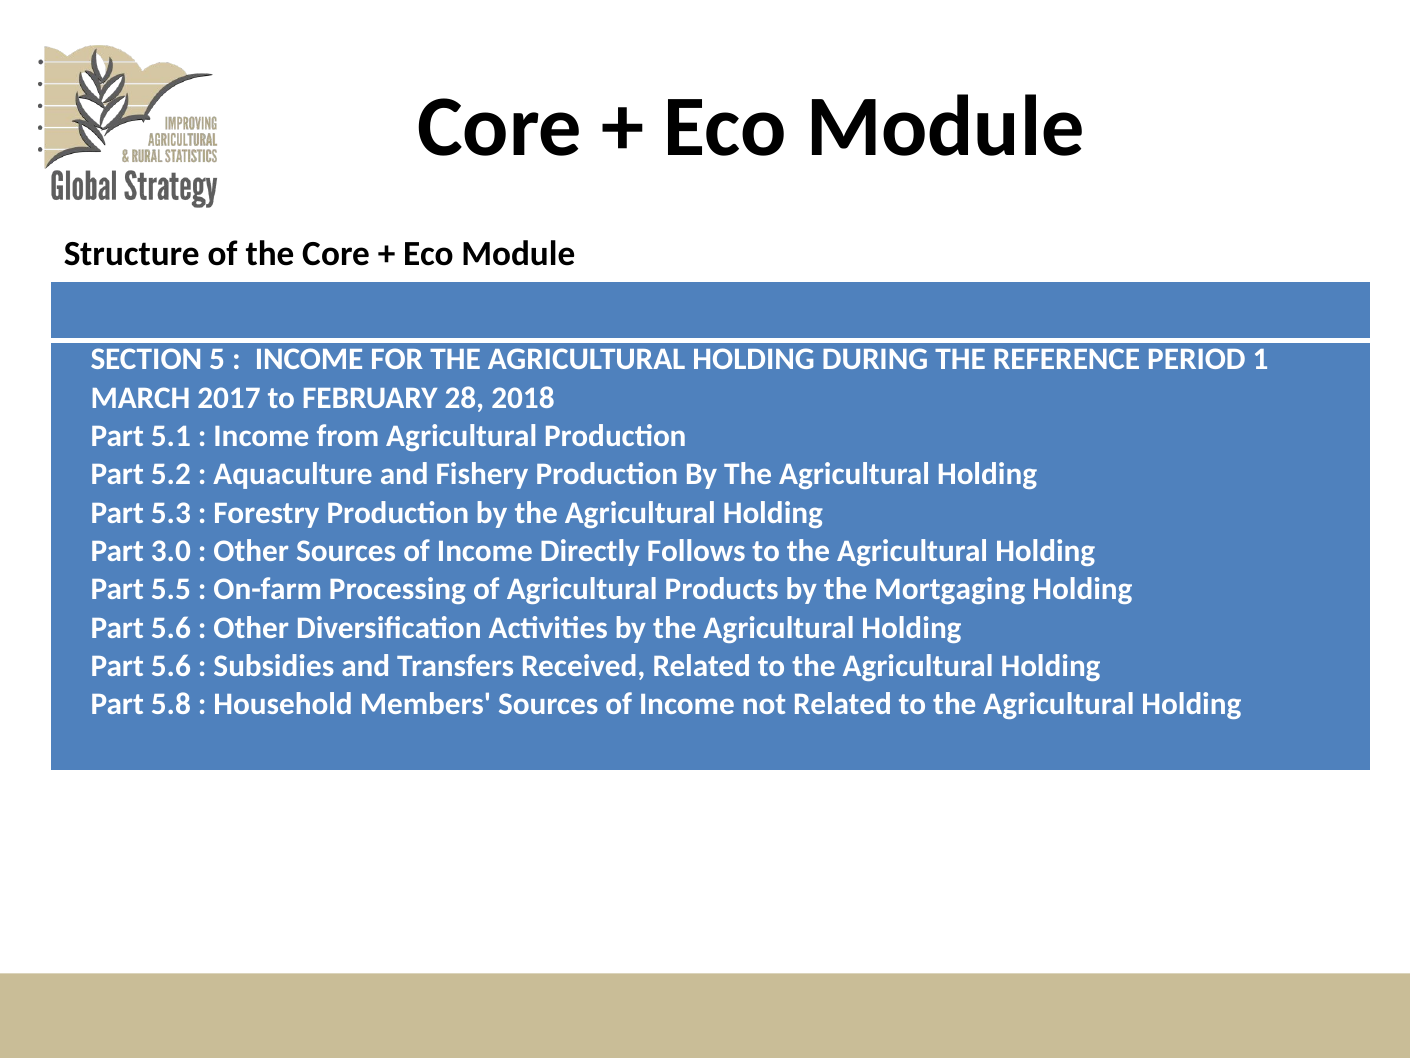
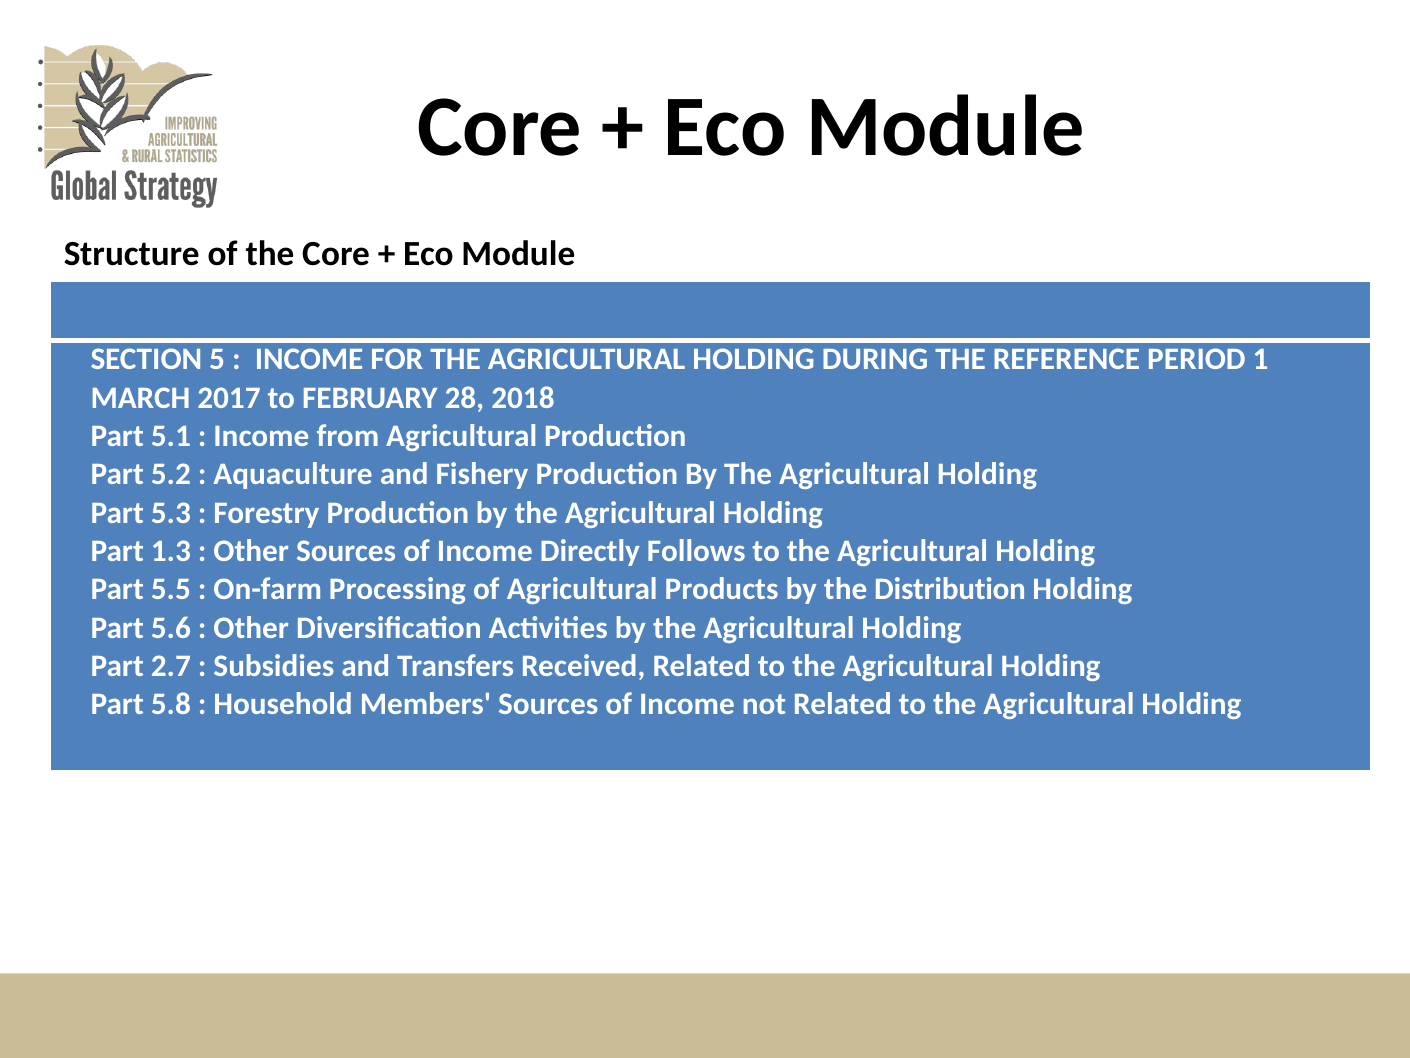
3.0: 3.0 -> 1.3
Mortgaging: Mortgaging -> Distribution
5.6 at (171, 666): 5.6 -> 2.7
